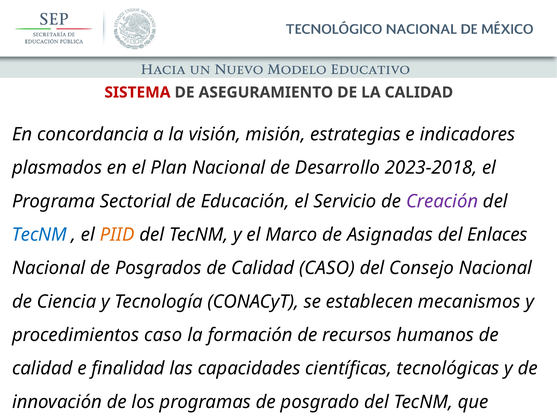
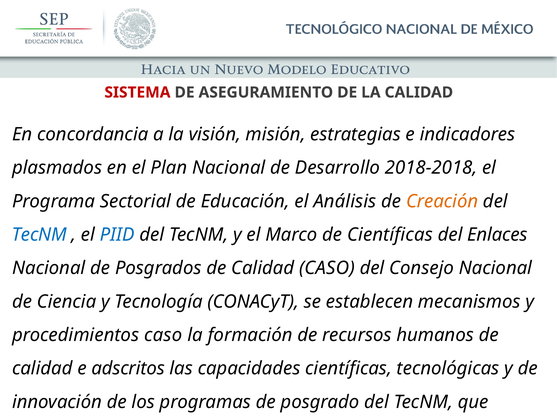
2023-2018: 2023-2018 -> 2018-2018
Servicio: Servicio -> Análisis
Creación colour: purple -> orange
PIID colour: orange -> blue
de Asignadas: Asignadas -> Científicas
finalidad: finalidad -> adscritos
